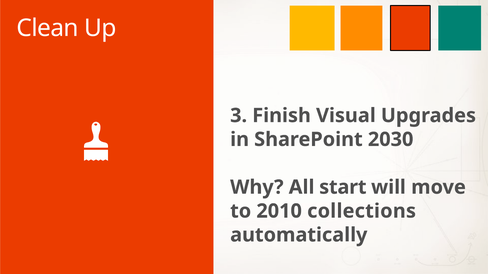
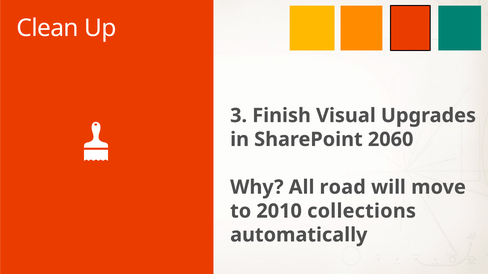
2030: 2030 -> 2060
start: start -> road
